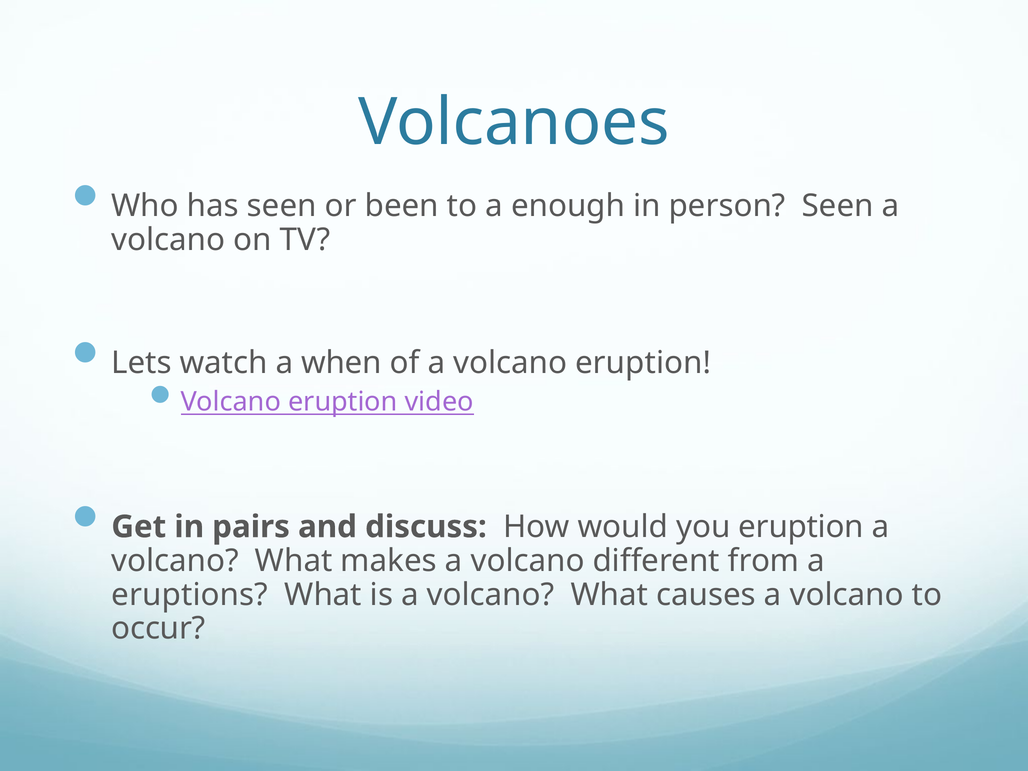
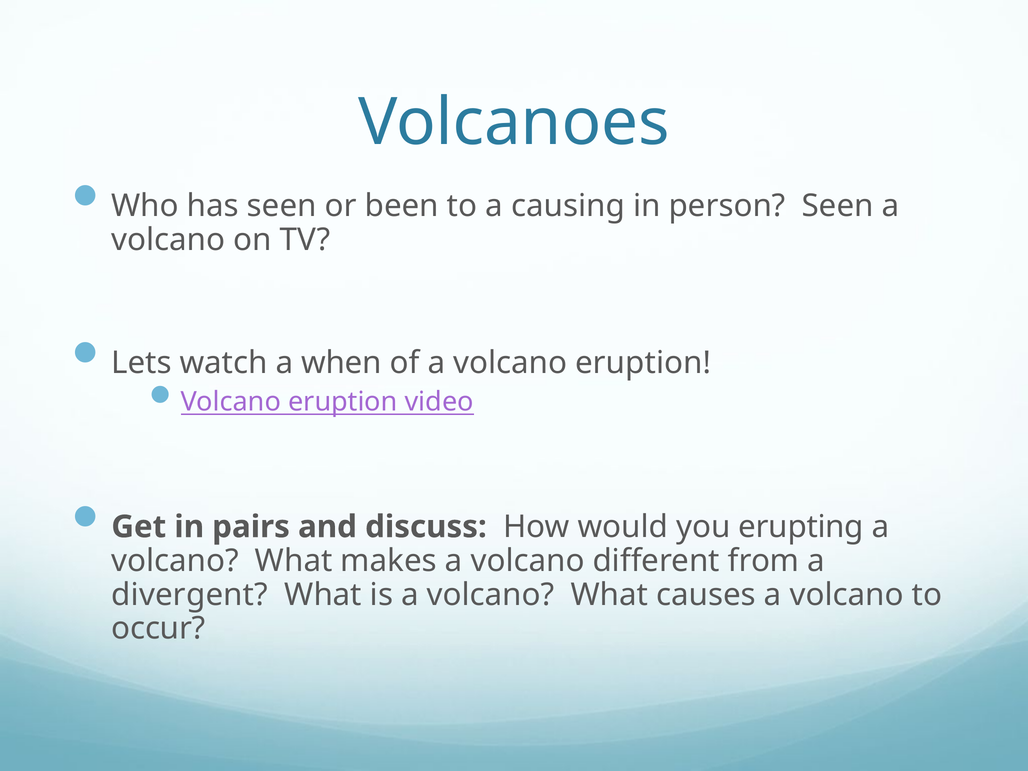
enough: enough -> causing
you eruption: eruption -> erupting
eruptions: eruptions -> divergent
